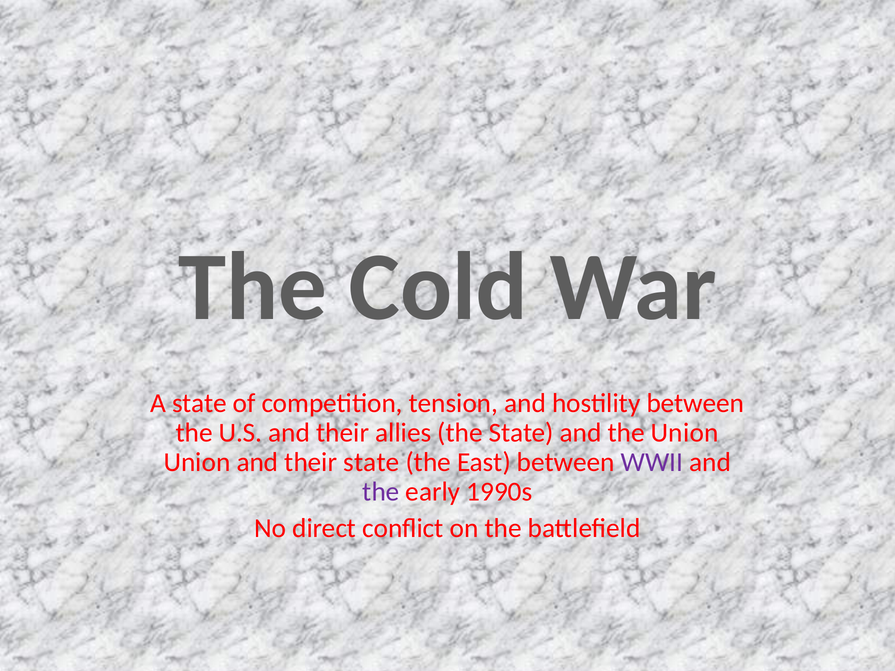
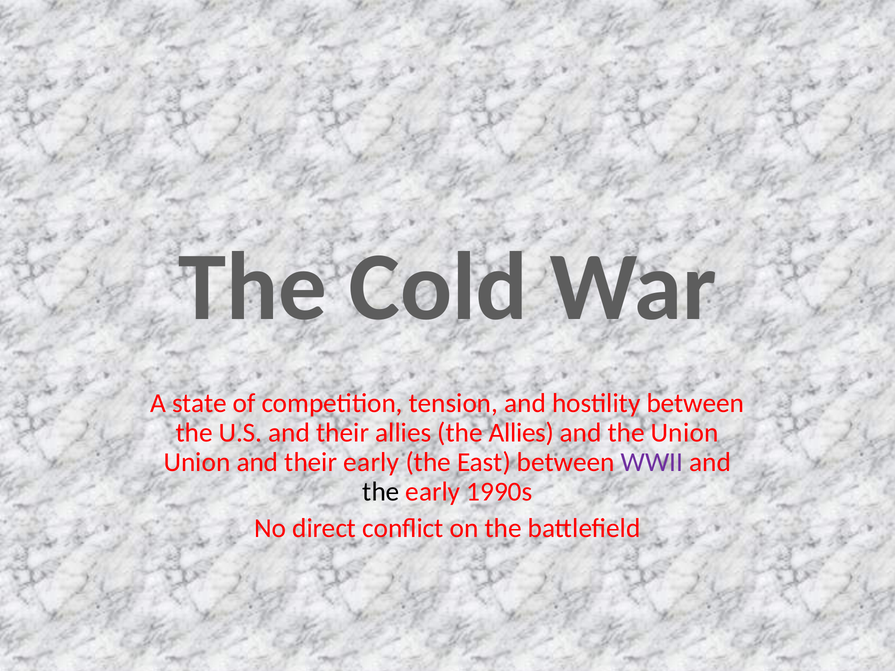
the State: State -> Allies
their state: state -> early
the at (381, 492) colour: purple -> black
